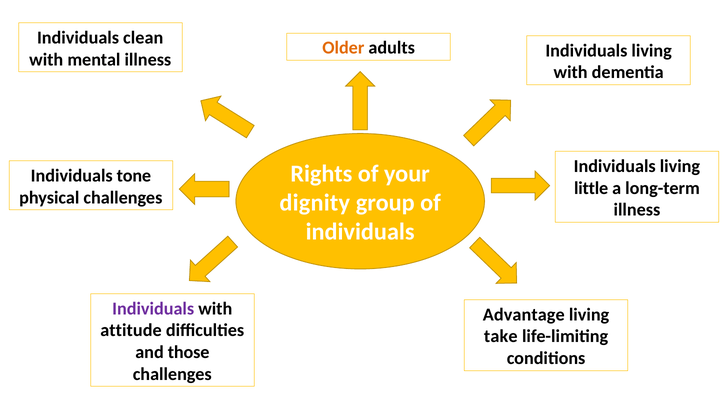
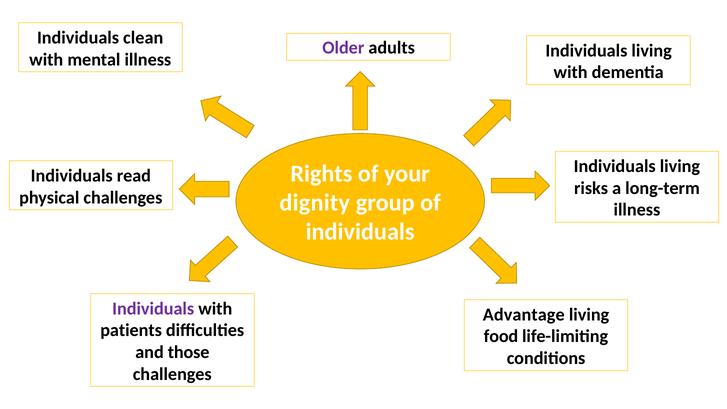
Older colour: orange -> purple
tone: tone -> read
little: little -> risks
attitude: attitude -> patients
take: take -> food
